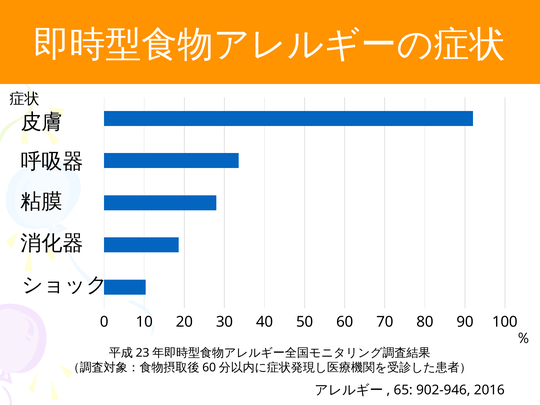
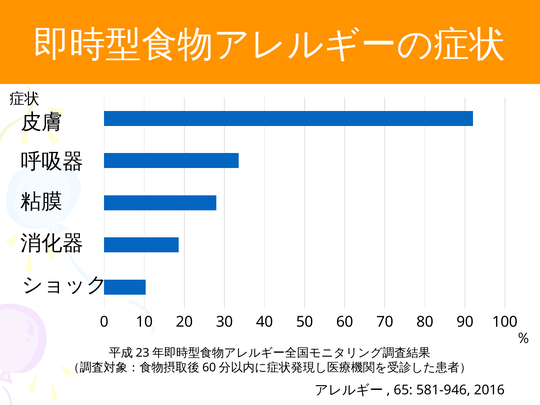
902-946: 902-946 -> 581-946
